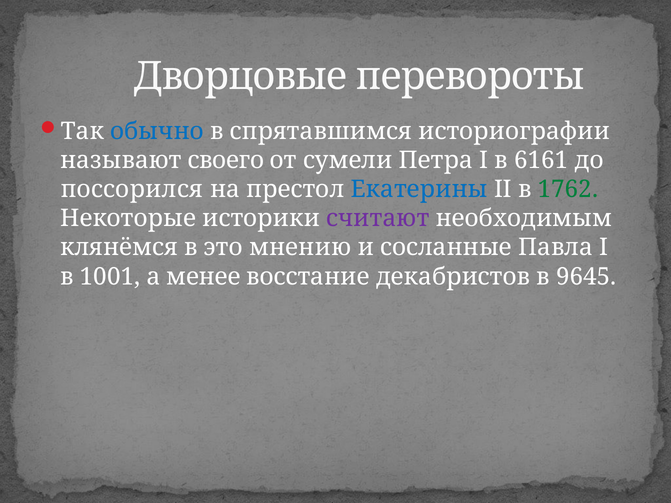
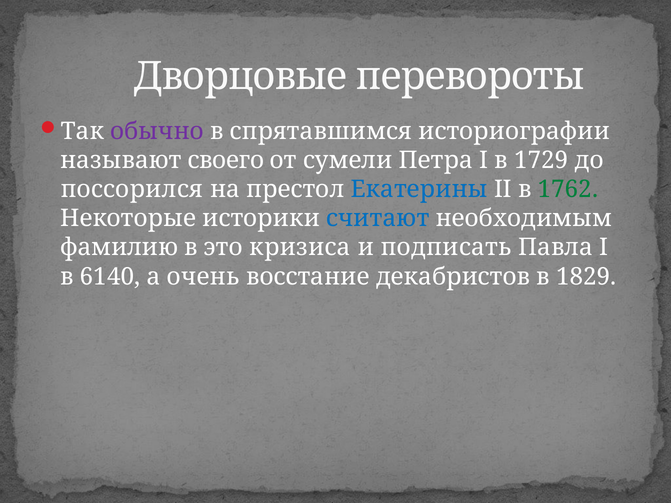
обычно colour: blue -> purple
6161: 6161 -> 1729
считают colour: purple -> blue
клянёмся: клянёмся -> фамилию
мнению: мнению -> кризиса
сосланные: сосланные -> подписать
1001: 1001 -> 6140
менее: менее -> очень
9645: 9645 -> 1829
